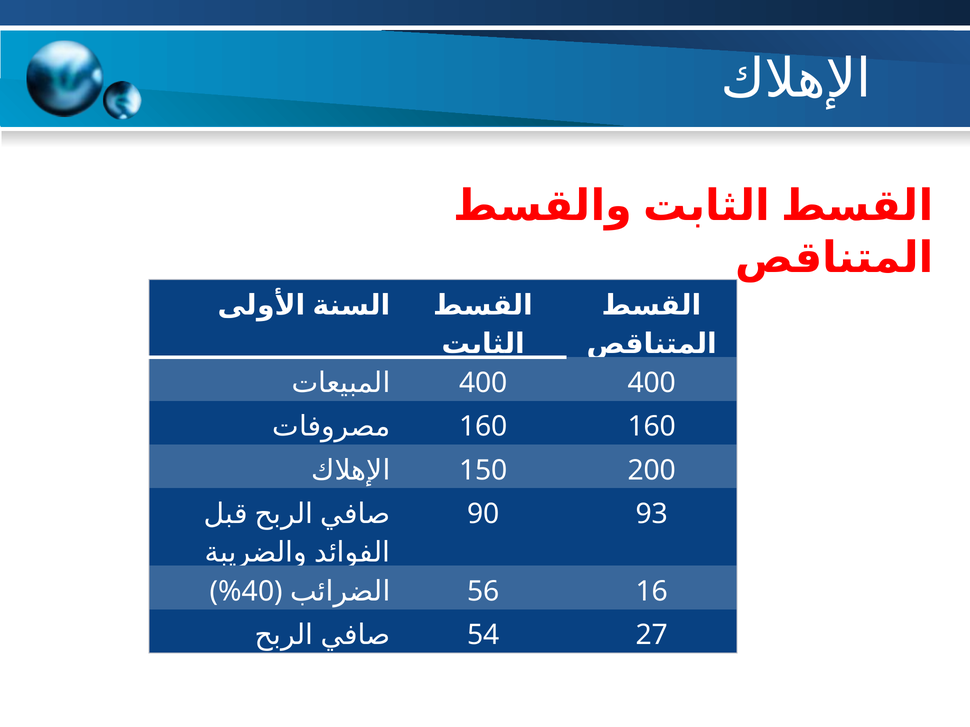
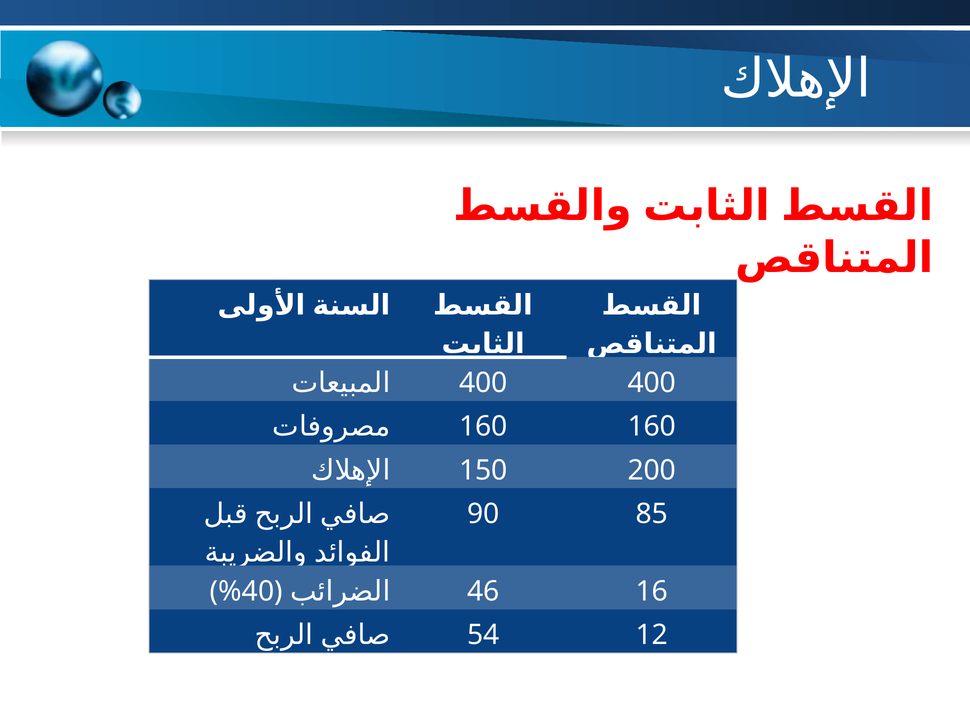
93: 93 -> 85
56: 56 -> 46
27: 27 -> 12
